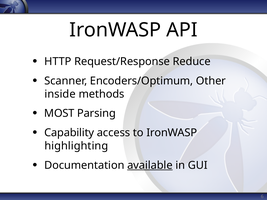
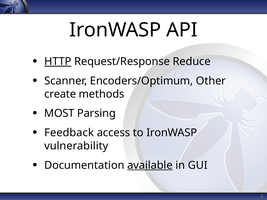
HTTP underline: none -> present
inside: inside -> create
Capability: Capability -> Feedback
highlighting: highlighting -> vulnerability
